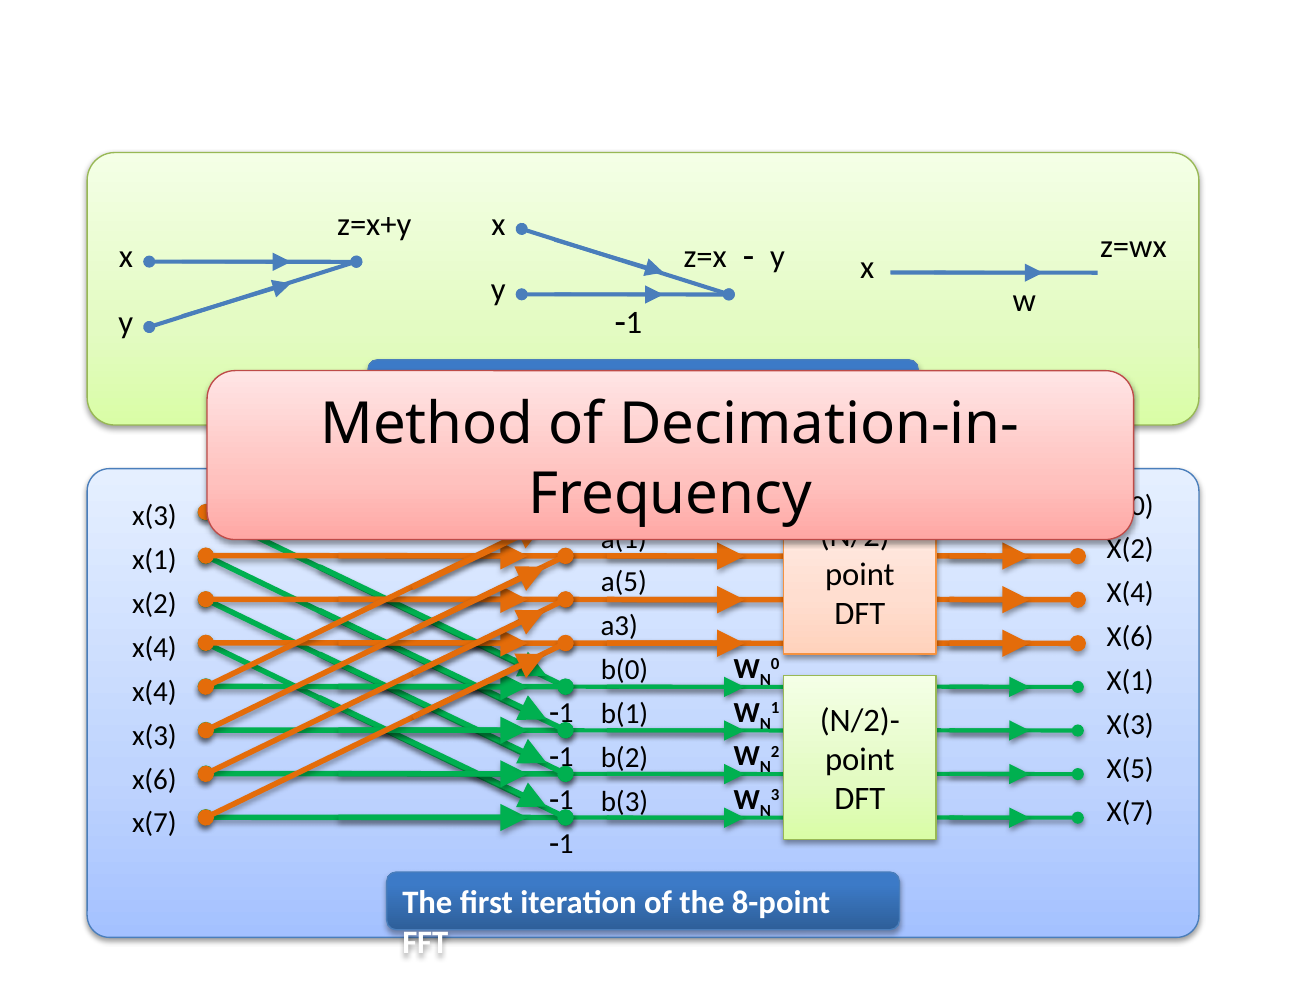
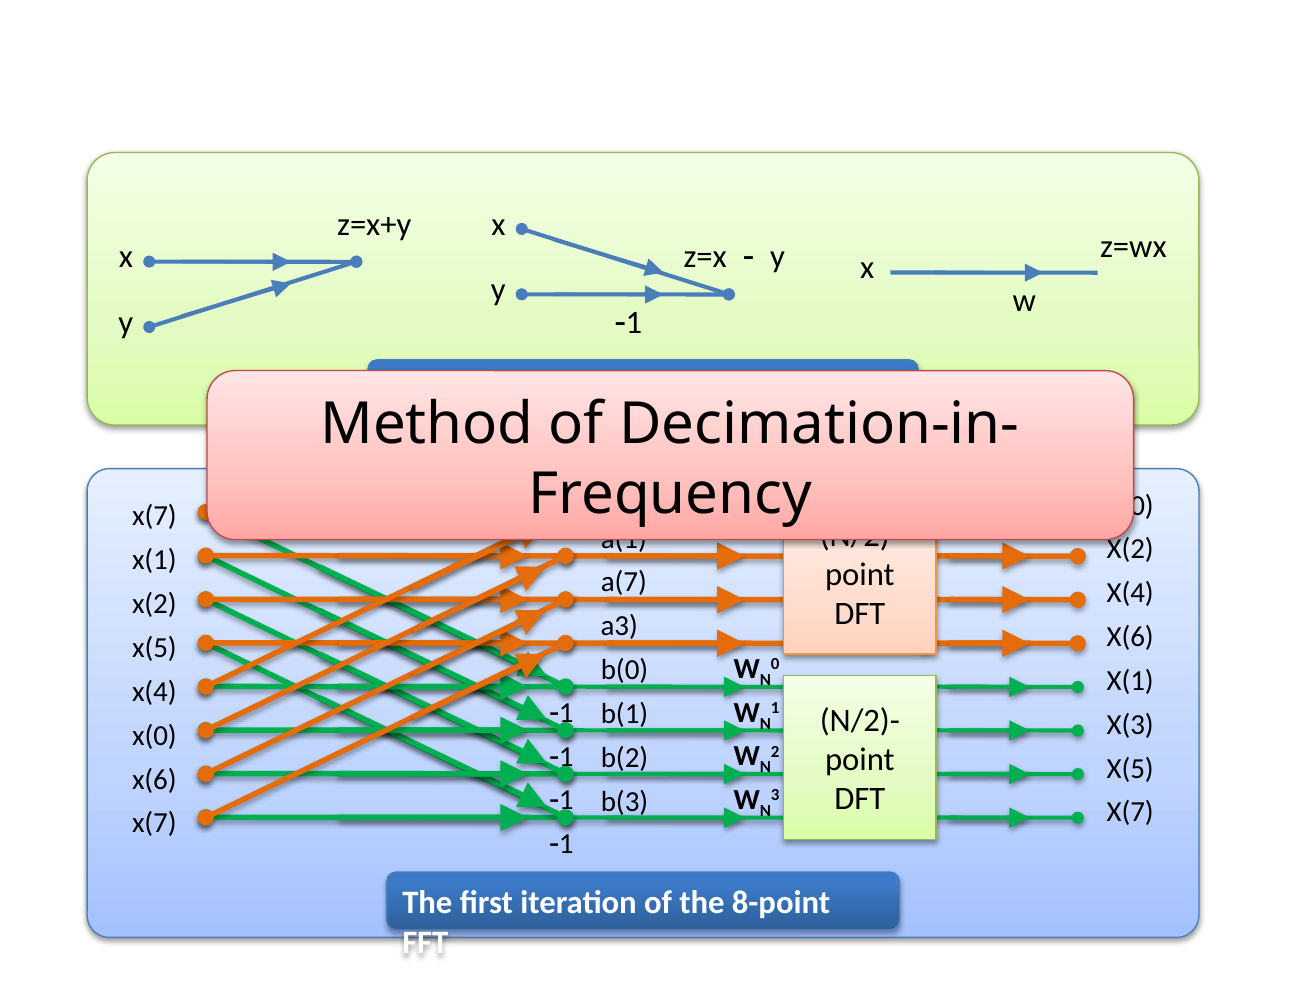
x(3 at (154, 516): x(3 -> x(7
a(5: a(5 -> a(7
x(4 at (154, 648): x(4 -> x(5
x(3 at (154, 736): x(3 -> x(0
